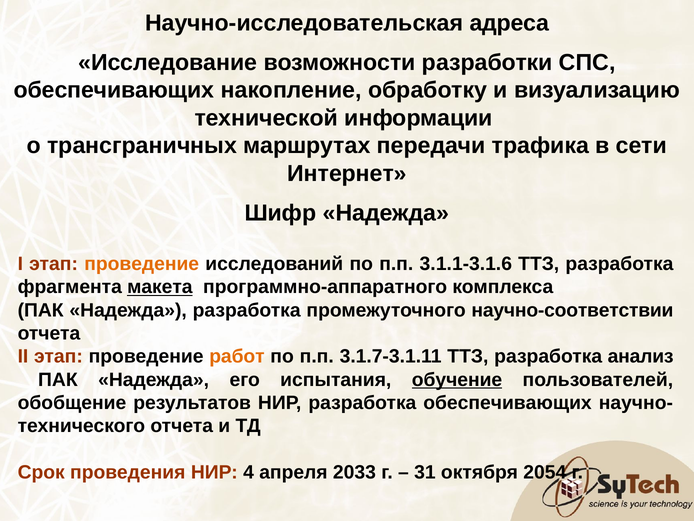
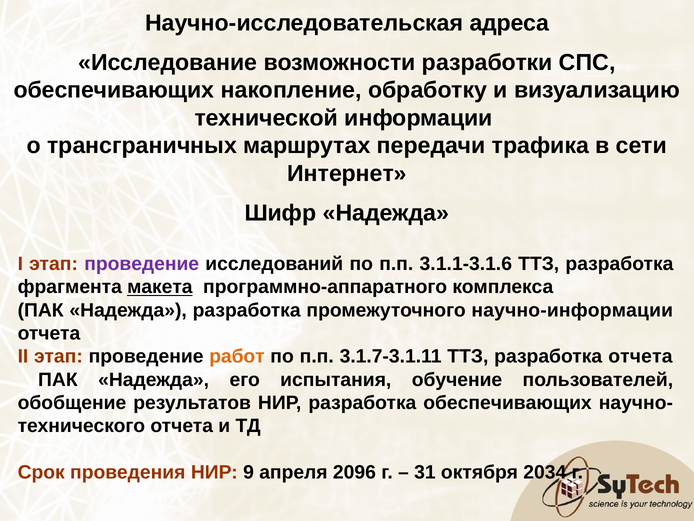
проведение at (142, 264) colour: orange -> purple
научно-соответствии: научно-соответствии -> научно-информации
разработка анализ: анализ -> отчета
обучение underline: present -> none
4: 4 -> 9
2033: 2033 -> 2096
2054: 2054 -> 2034
